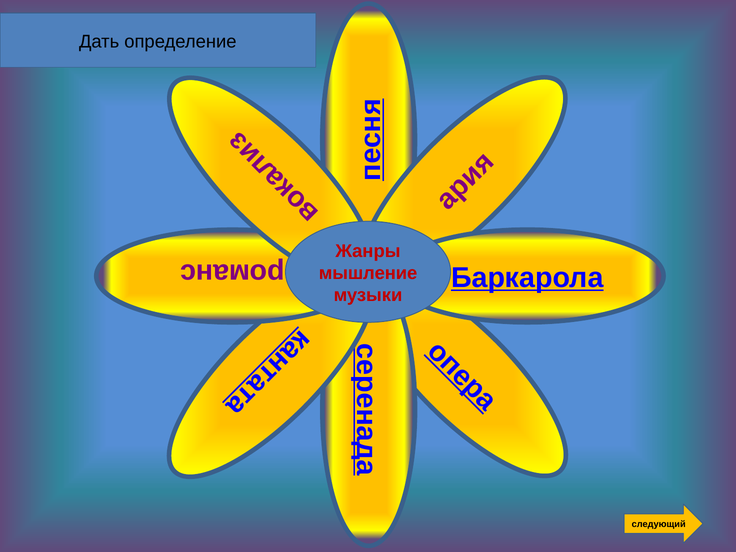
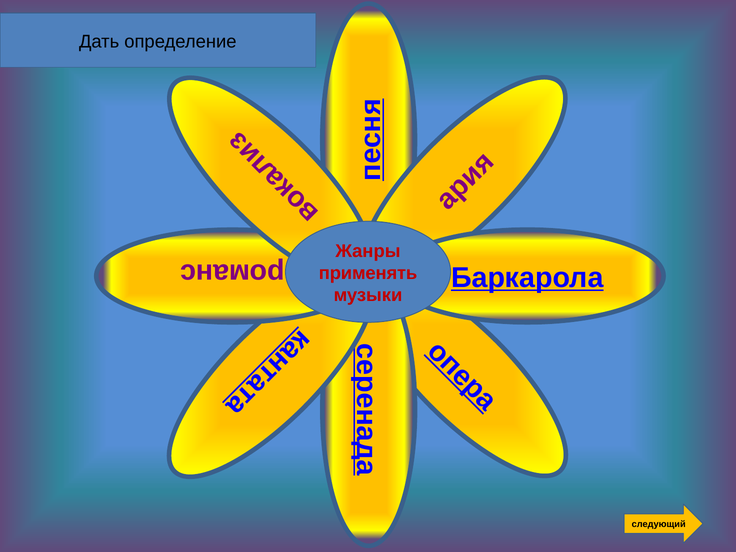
мышление: мышление -> применять
